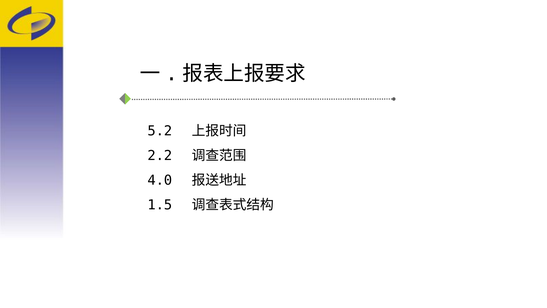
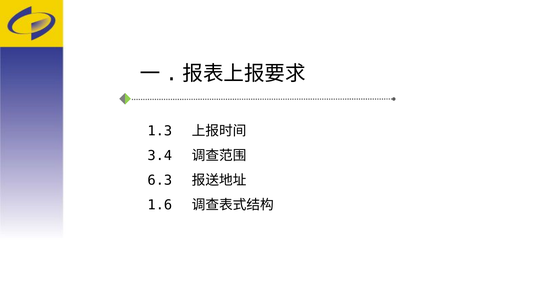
5.2: 5.2 -> 1.3
2.2: 2.2 -> 3.4
4.0: 4.0 -> 6.3
1.5: 1.5 -> 1.6
